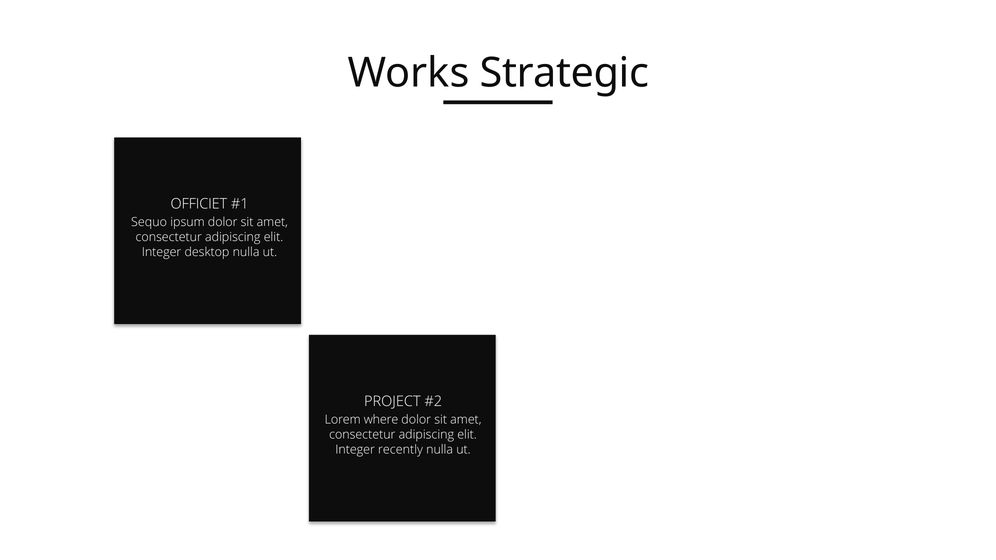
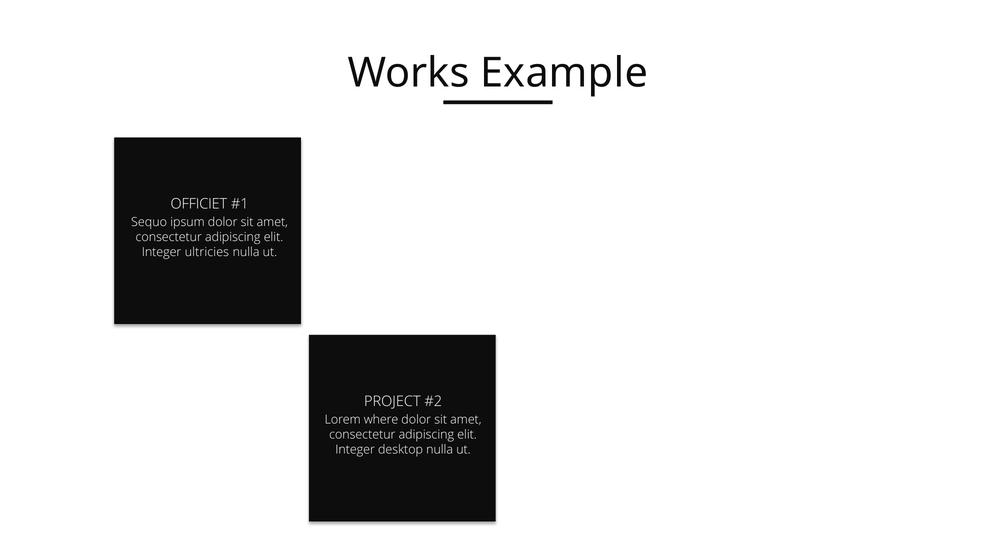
Strategic: Strategic -> Example
desktop: desktop -> ultricies
recently: recently -> desktop
